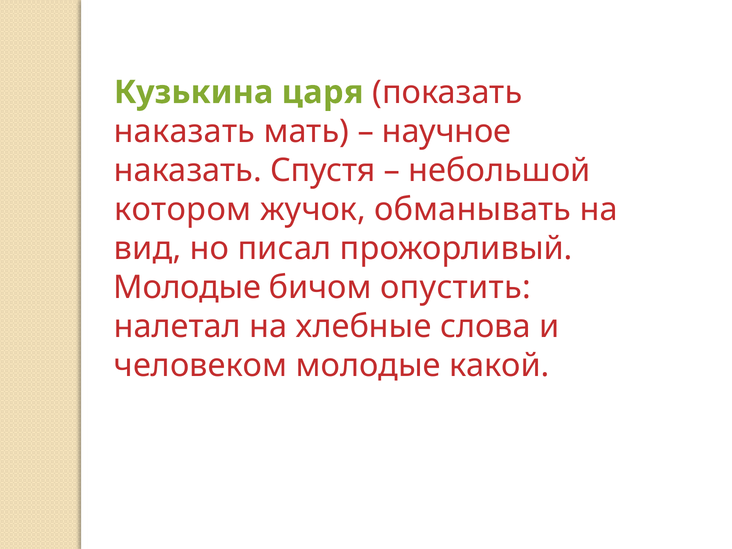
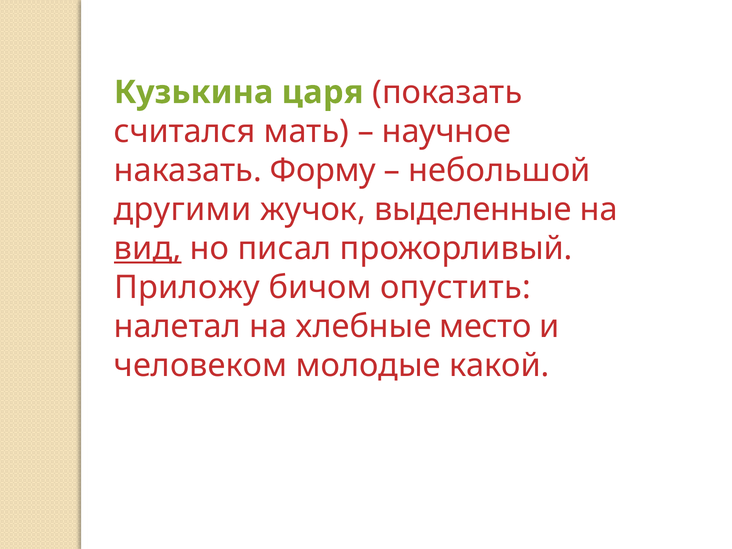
наказать at (184, 131): наказать -> считался
Спустя: Спустя -> Форму
котором: котором -> другими
обманывать: обманывать -> выделенные
вид underline: none -> present
Молодые at (187, 288): Молодые -> Приложу
слова: слова -> место
